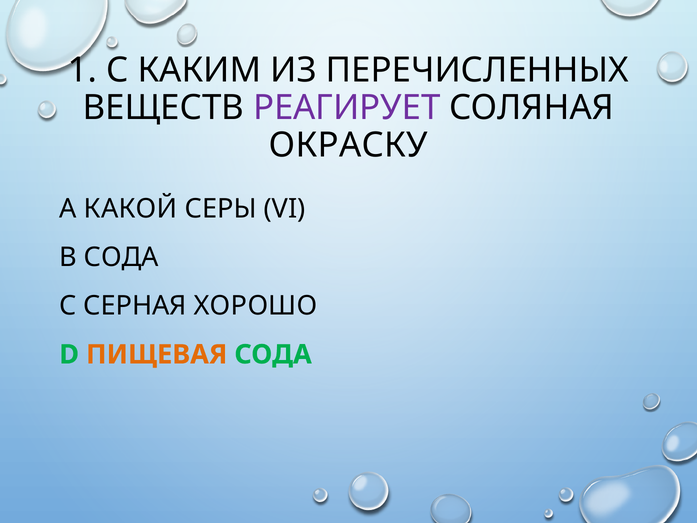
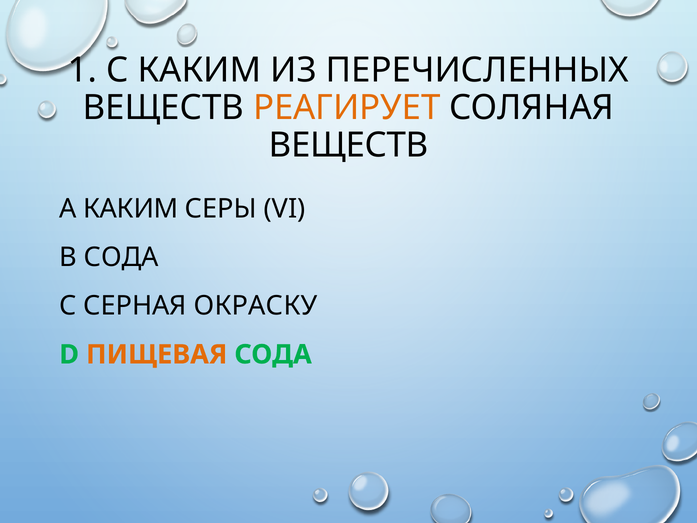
РЕАГИРУЕТ colour: purple -> orange
ОКРАСКУ at (348, 145): ОКРАСКУ -> ВЕЩЕСТВ
А КАКОЙ: КАКОЙ -> КАКИМ
ХОРОШО: ХОРОШО -> ОКРАСКУ
